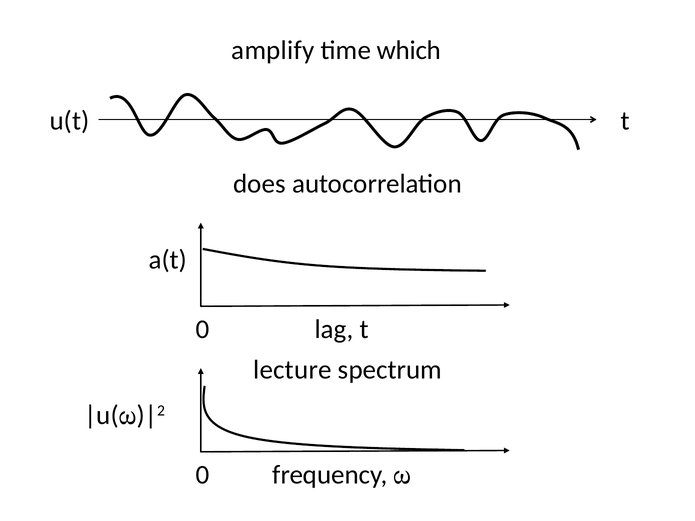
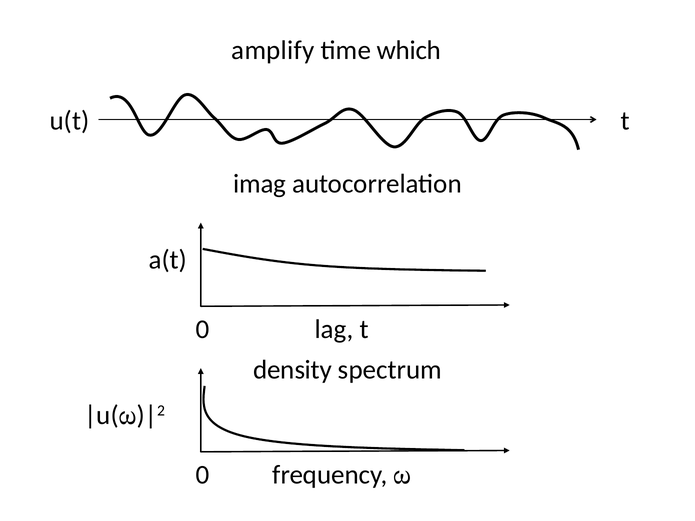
does: does -> imag
lecture: lecture -> density
